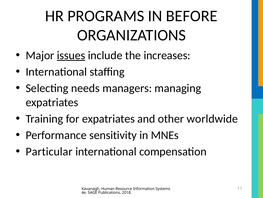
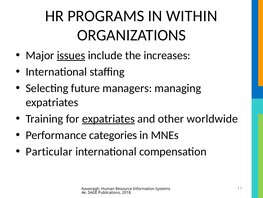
BEFORE: BEFORE -> WITHIN
needs: needs -> future
expatriates at (108, 118) underline: none -> present
sensitivity: sensitivity -> categories
